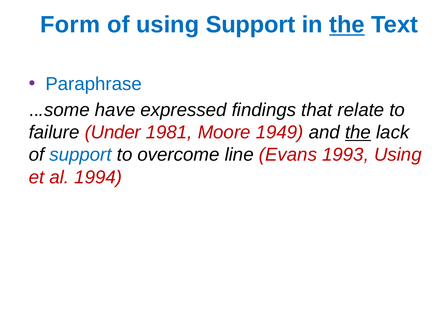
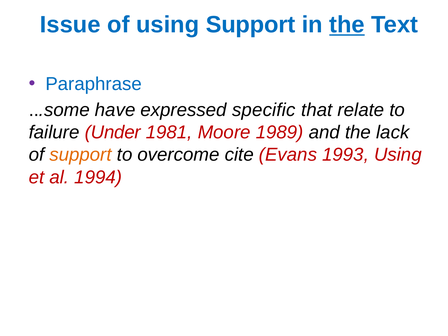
Form: Form -> Issue
findings: findings -> specific
1949: 1949 -> 1989
the at (358, 132) underline: present -> none
support at (81, 155) colour: blue -> orange
line: line -> cite
